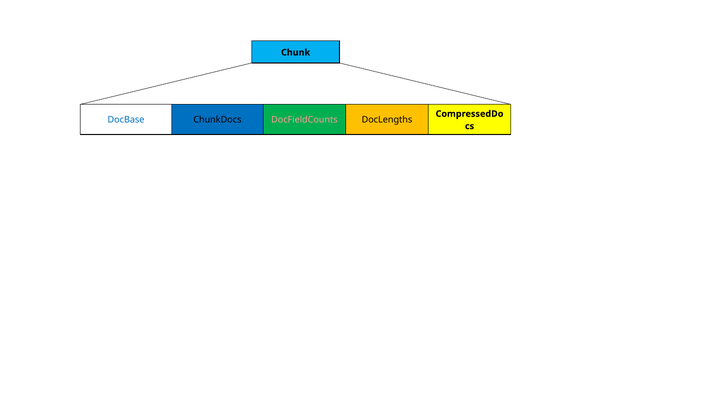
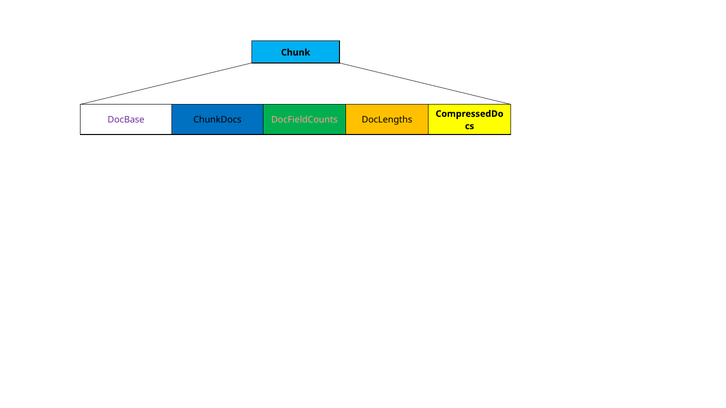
DocBase colour: blue -> purple
